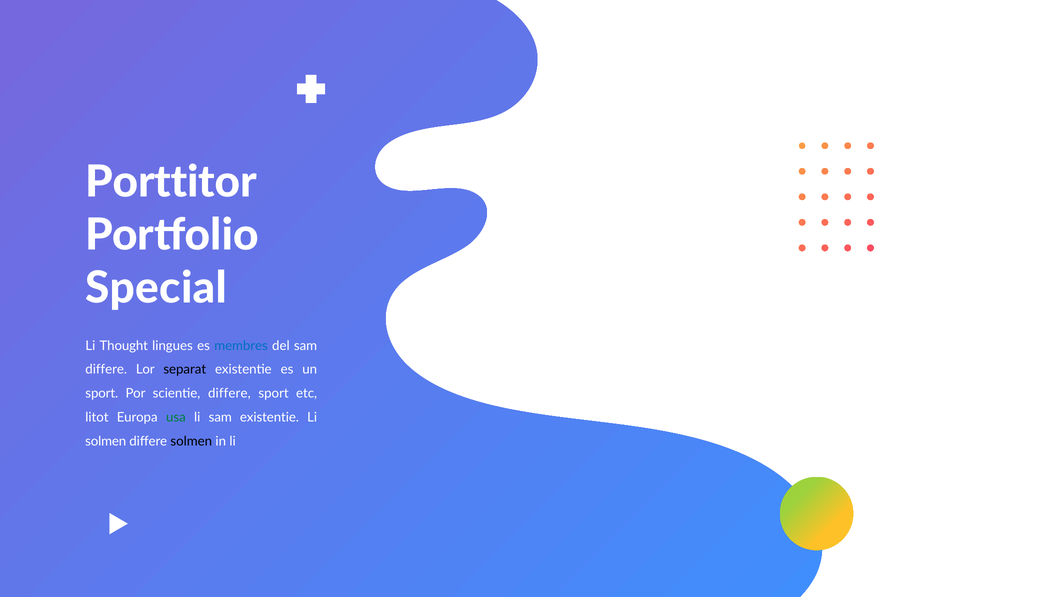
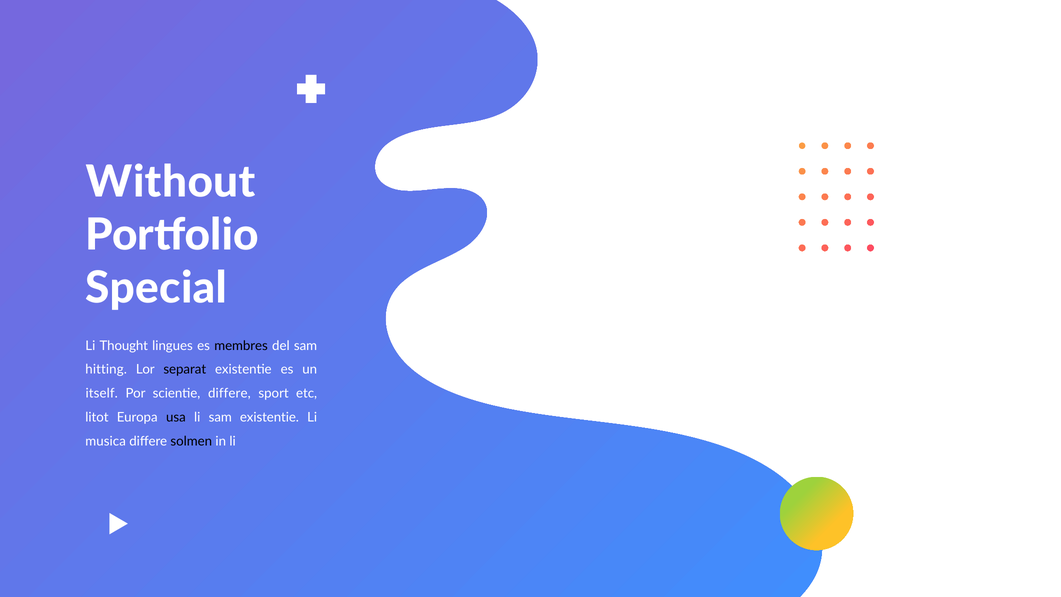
Porttitor: Porttitor -> Without
membres colour: blue -> black
differe at (106, 369): differe -> hitting
sport at (102, 393): sport -> itself
usa colour: green -> black
solmen at (106, 441): solmen -> musica
